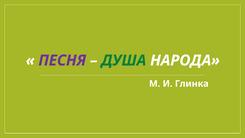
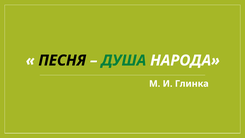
ПЕСНЯ colour: purple -> black
